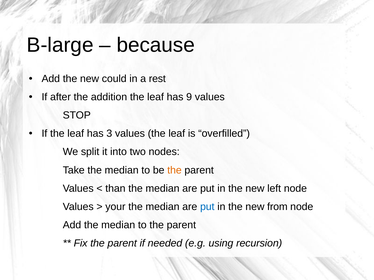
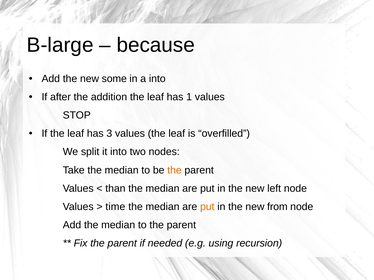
could: could -> some
a rest: rest -> into
9: 9 -> 1
your: your -> time
put at (207, 207) colour: blue -> orange
